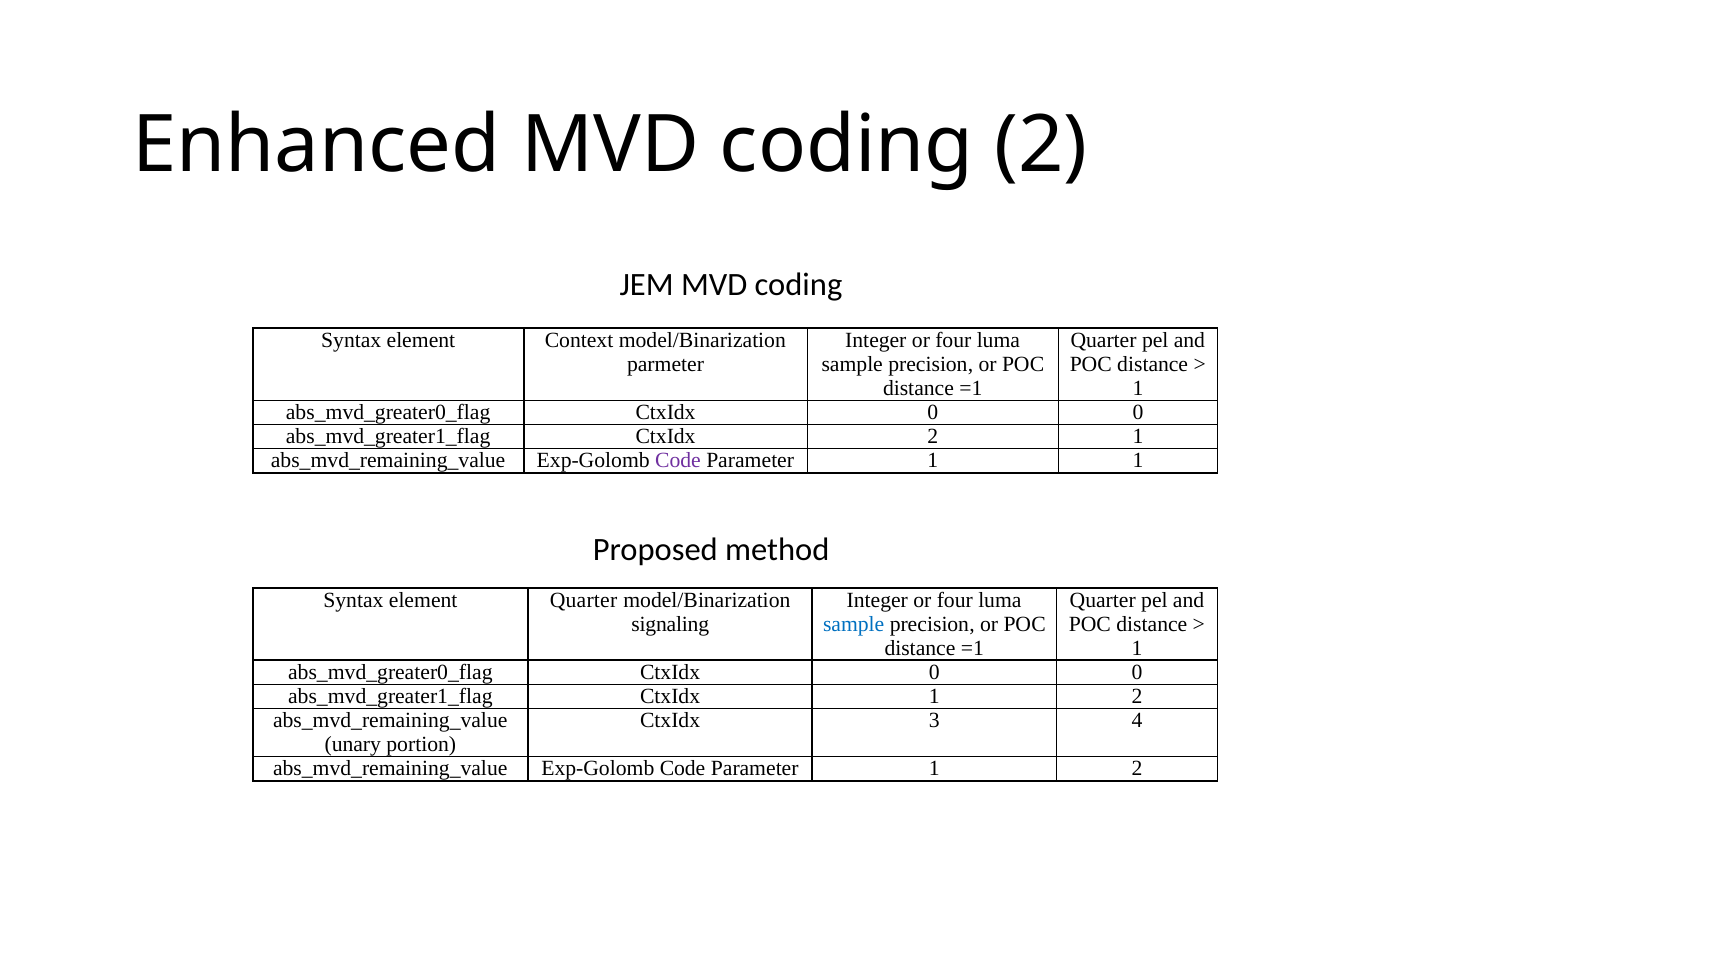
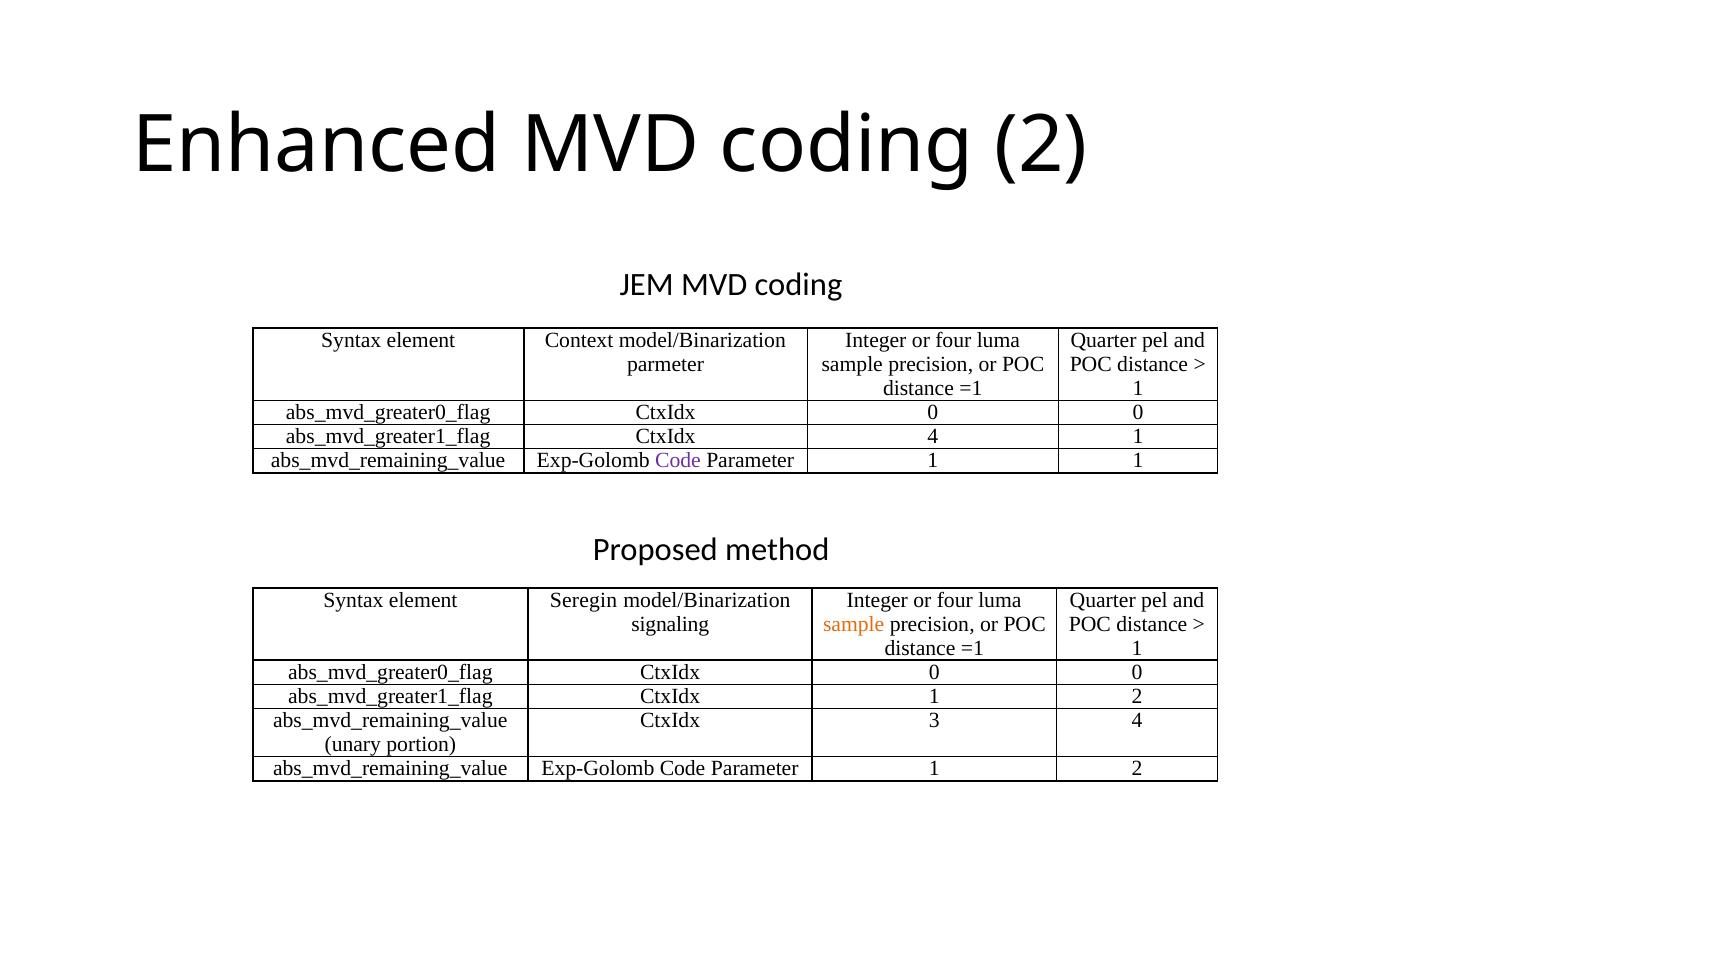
CtxIdx 2: 2 -> 4
element Quarter: Quarter -> Seregin
sample at (854, 624) colour: blue -> orange
